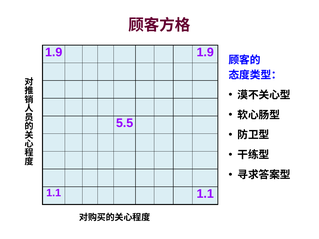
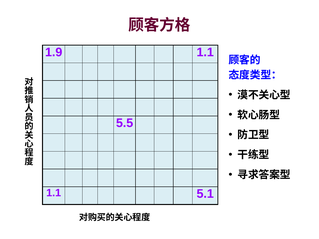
1.9 1.9: 1.9 -> 1.1
1.1 1.1: 1.1 -> 5.1
